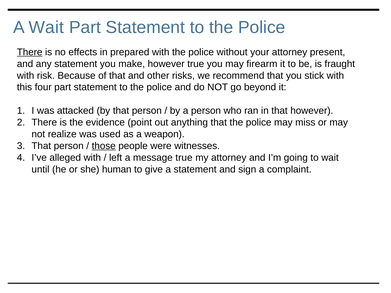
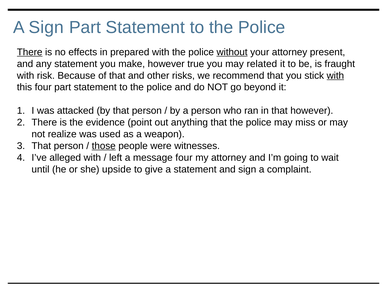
A Wait: Wait -> Sign
without underline: none -> present
firearm: firearm -> related
with at (335, 76) underline: none -> present
message true: true -> four
human: human -> upside
